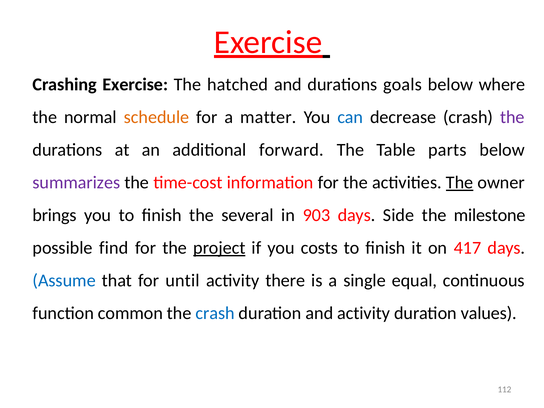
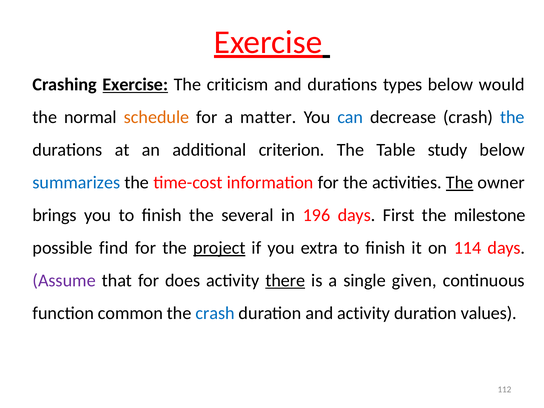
Exercise at (135, 85) underline: none -> present
hatched: hatched -> criticism
goals: goals -> types
where: where -> would
the at (512, 117) colour: purple -> blue
forward: forward -> criterion
parts: parts -> study
summarizes colour: purple -> blue
903: 903 -> 196
Side: Side -> First
costs: costs -> extra
417: 417 -> 114
Assume colour: blue -> purple
until: until -> does
there underline: none -> present
equal: equal -> given
